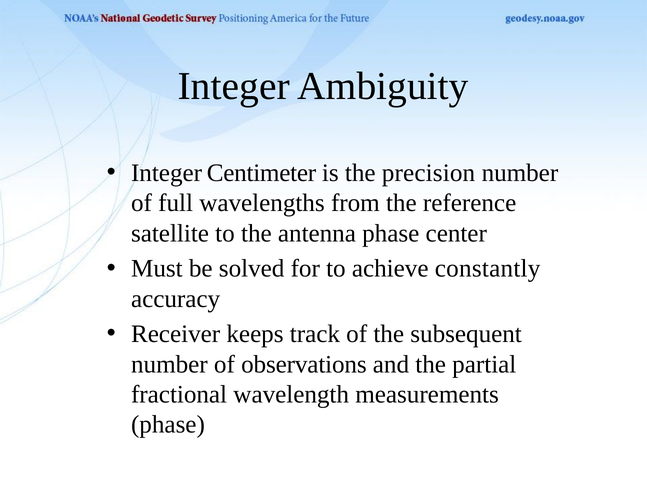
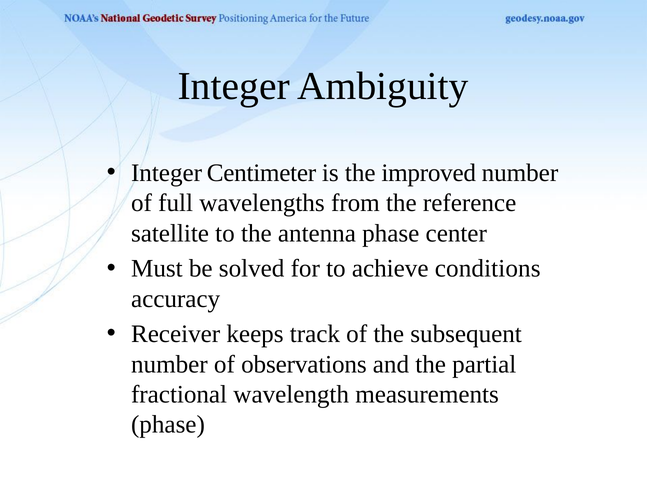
precision: precision -> improved
constantly: constantly -> conditions
